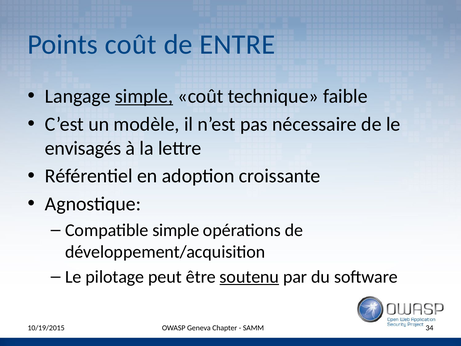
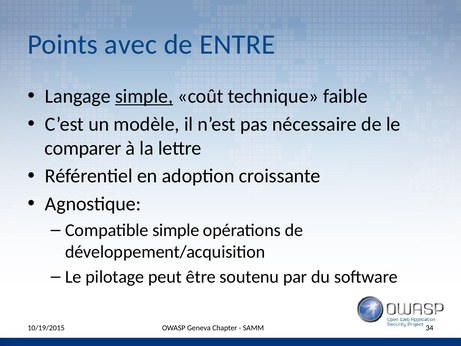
Points coût: coût -> avec
envisagés: envisagés -> comparer
soutenu underline: present -> none
